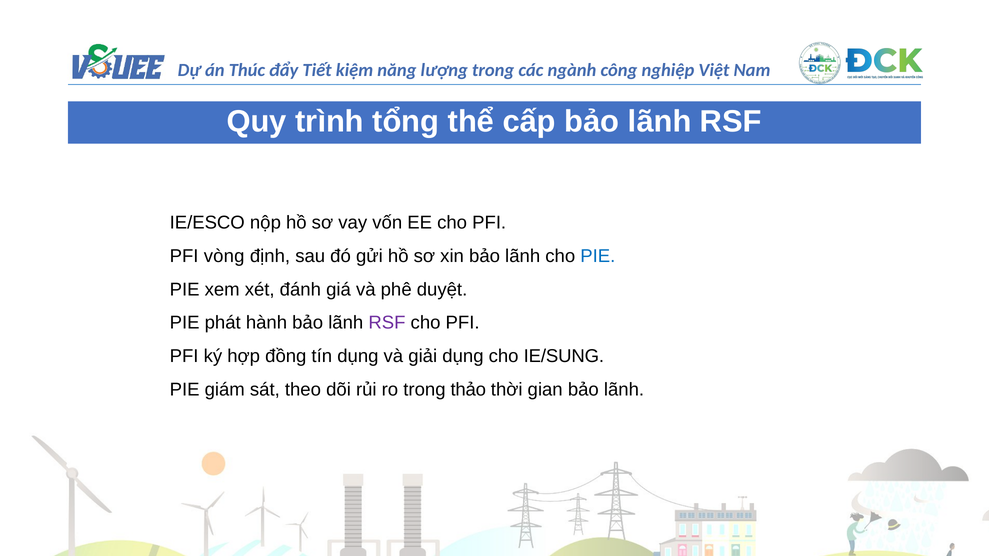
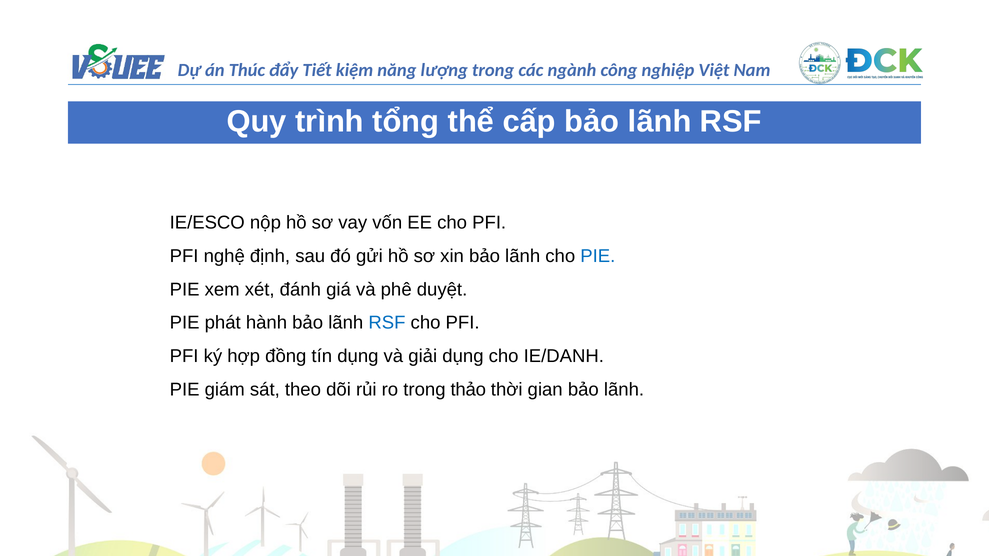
vòng: vòng -> nghệ
RSF at (387, 323) colour: purple -> blue
IE/SUNG: IE/SUNG -> IE/DANH
